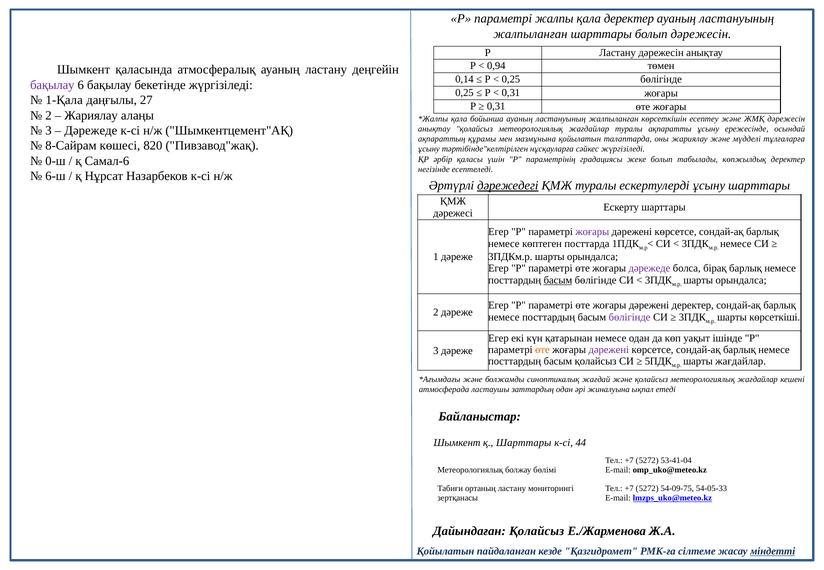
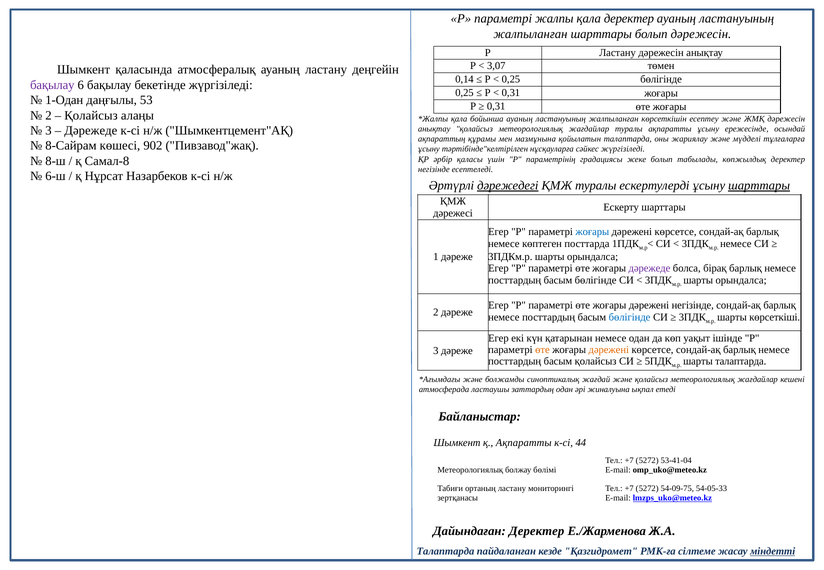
0,94: 0,94 -> 3,07
1-Қала: 1-Қала -> 1-Одан
27: 27 -> 53
Жариялау at (91, 115): Жариялау -> Қолайсыз
820: 820 -> 902
0-ш: 0-ш -> 8-ш
Самал-6: Самал-6 -> Самал-8
шарттары at (759, 186) underline: none -> present
жоғары at (592, 232) colour: purple -> blue
басым at (558, 280) underline: present -> none
дәрежені деректер: деректер -> негізінде
бөлігінде at (630, 317) colour: purple -> blue
дәрежені at (609, 350) colour: purple -> orange
шарты жағдайлар: жағдайлар -> талаптарда
қ Шарттары: Шарттары -> Ақпаратты
Дайындаған Қолайсыз: Қолайсыз -> Деректер
Қойылатын at (445, 552): Қойылатын -> Талаптарда
